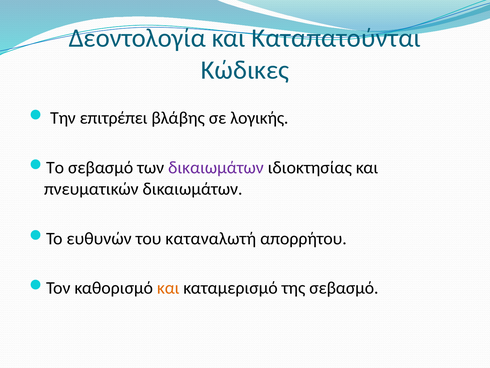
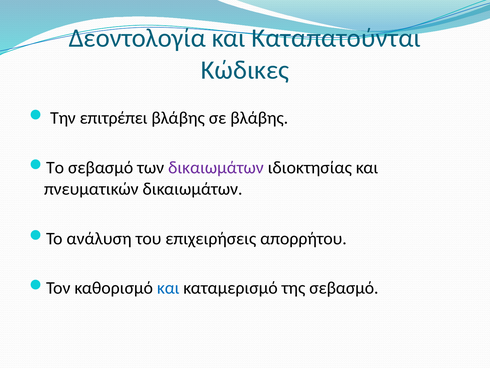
σε λογικής: λογικής -> βλάβης
ευθυνών: ευθυνών -> ανάλυση
καταναλωτή: καταναλωτή -> επιχειρήσεις
και at (168, 288) colour: orange -> blue
